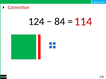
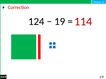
84: 84 -> 19
